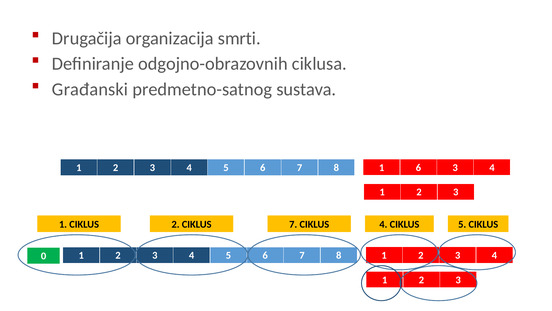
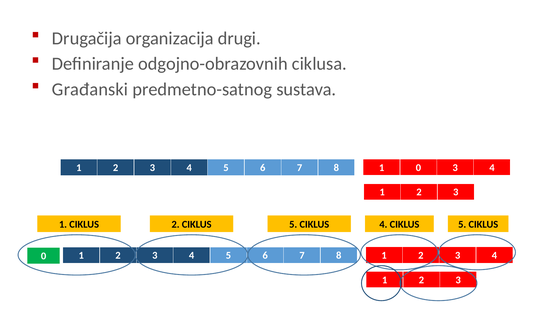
smrti: smrti -> drugi
1 6: 6 -> 0
2 CIKLUS 7: 7 -> 5
